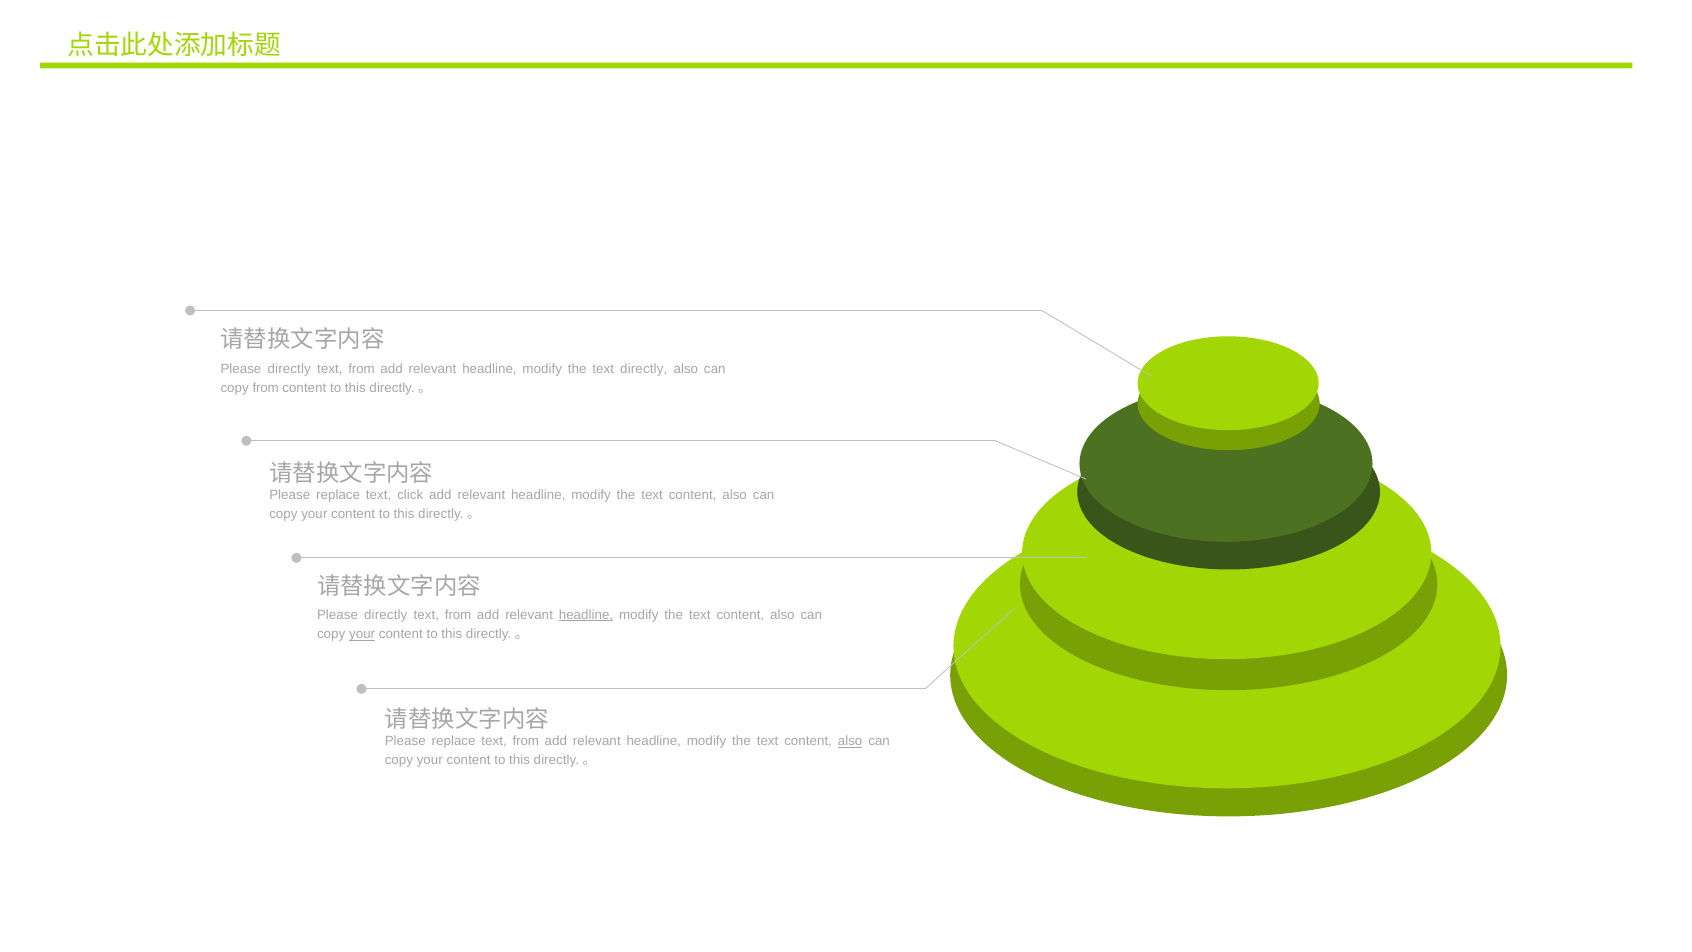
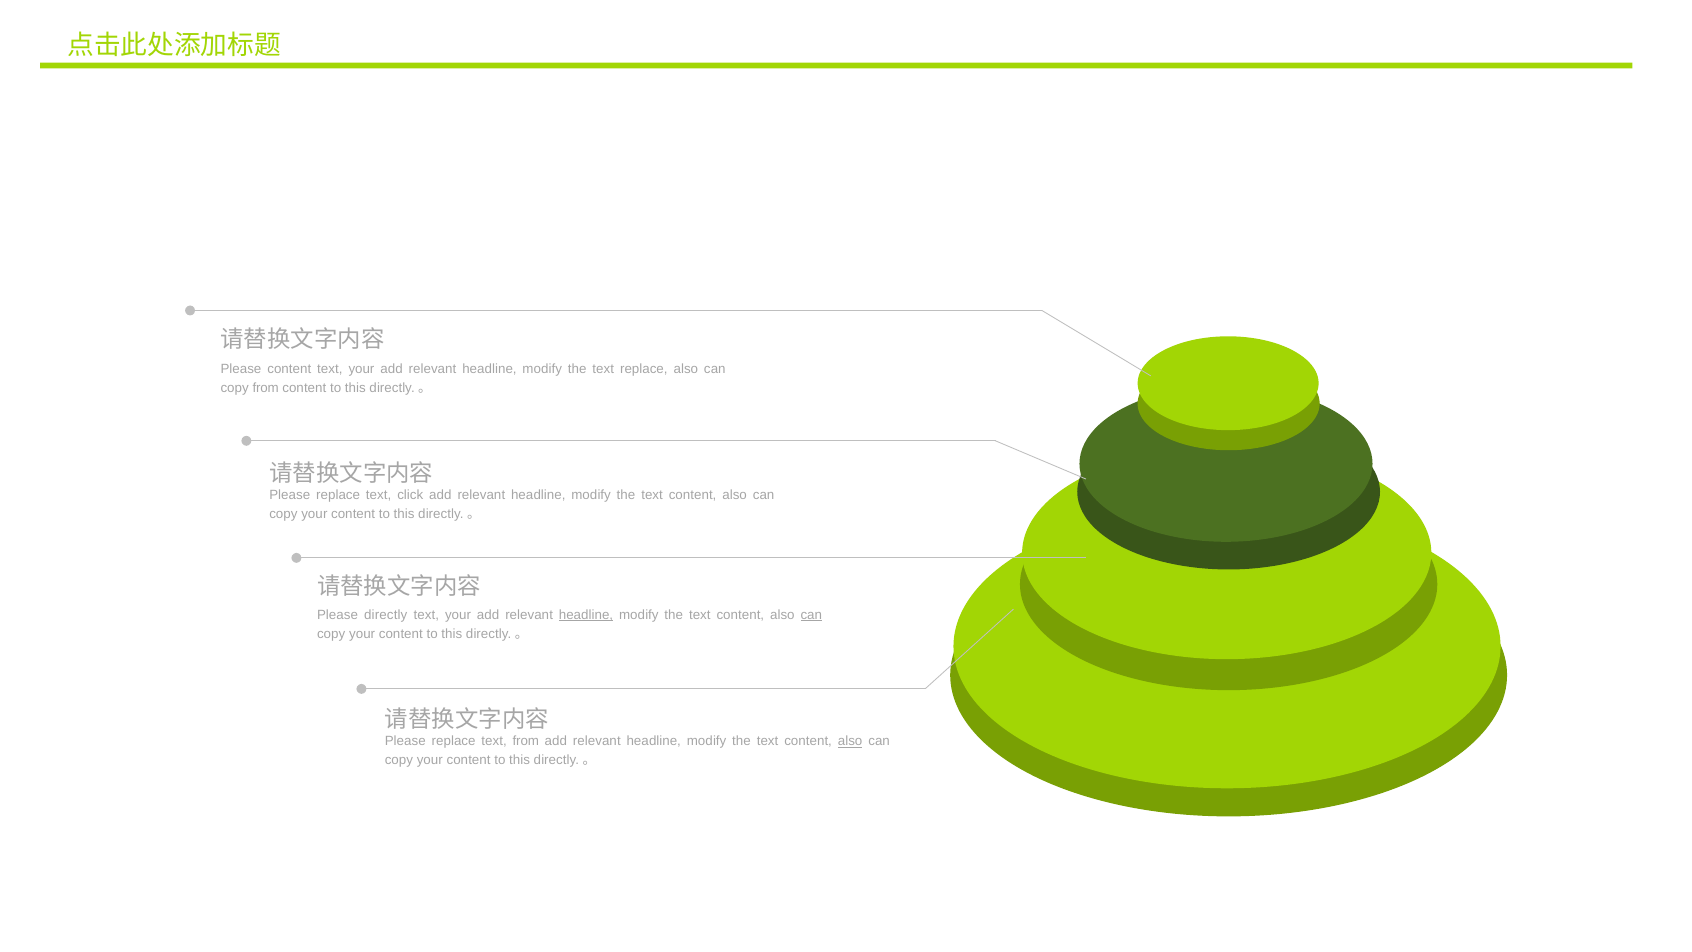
directly at (289, 368): directly -> content
from at (362, 368): from -> your
text directly: directly -> replace
from at (458, 615): from -> your
can at (811, 615) underline: none -> present
your at (362, 634) underline: present -> none
